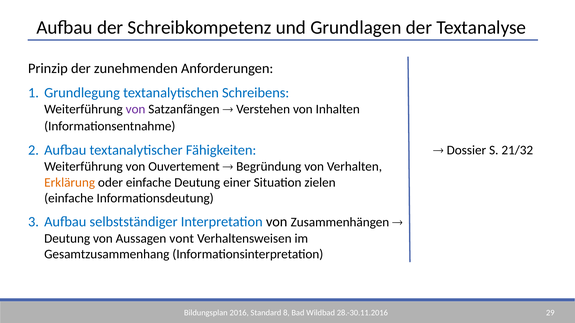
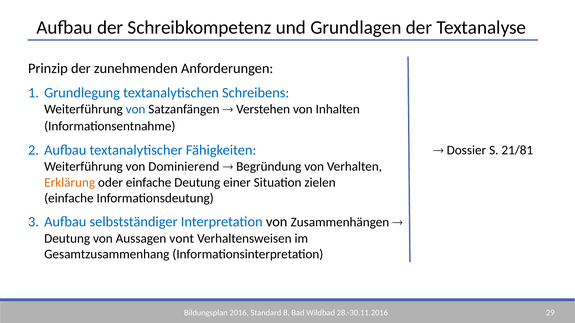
von at (136, 109) colour: purple -> blue
21/32: 21/32 -> 21/81
Ouvertement: Ouvertement -> Dominierend
